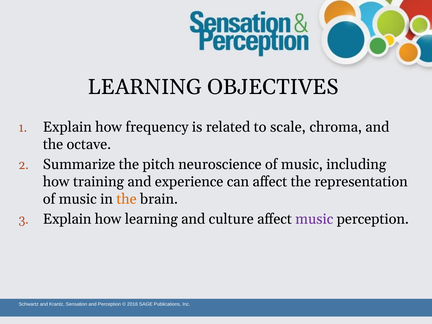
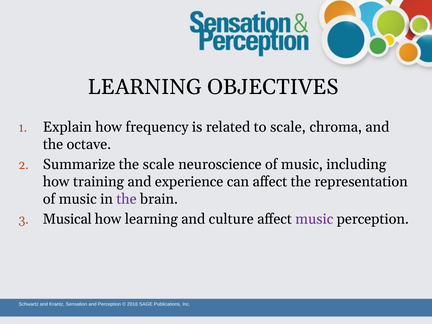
the pitch: pitch -> scale
the at (127, 199) colour: orange -> purple
Explain at (67, 219): Explain -> Musical
